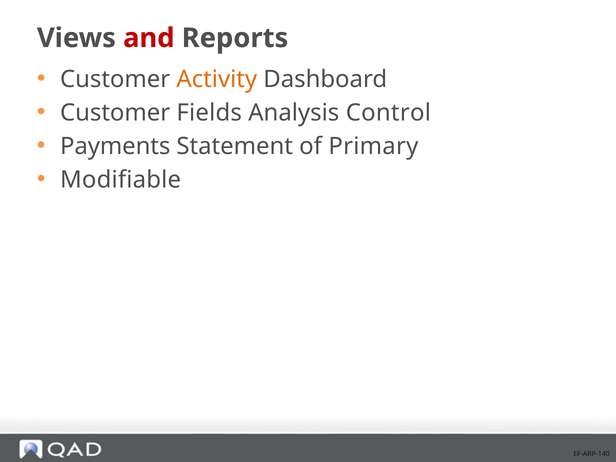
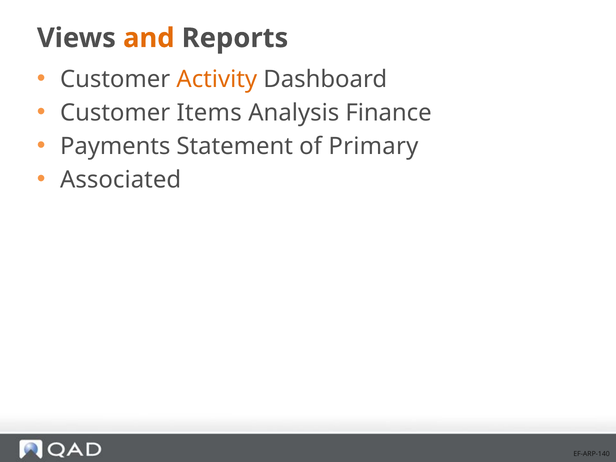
and colour: red -> orange
Fields: Fields -> Items
Control: Control -> Finance
Modifiable: Modifiable -> Associated
